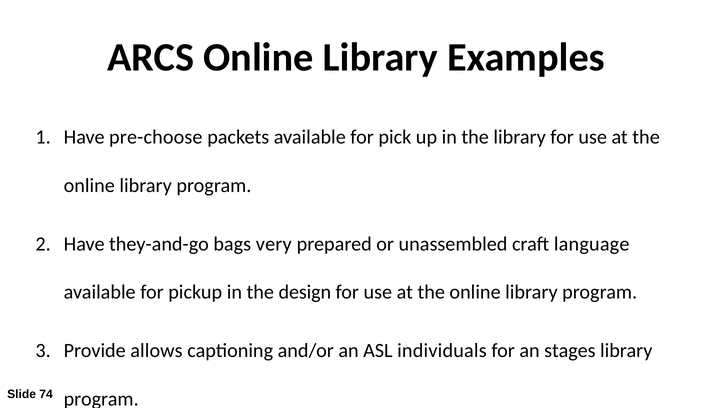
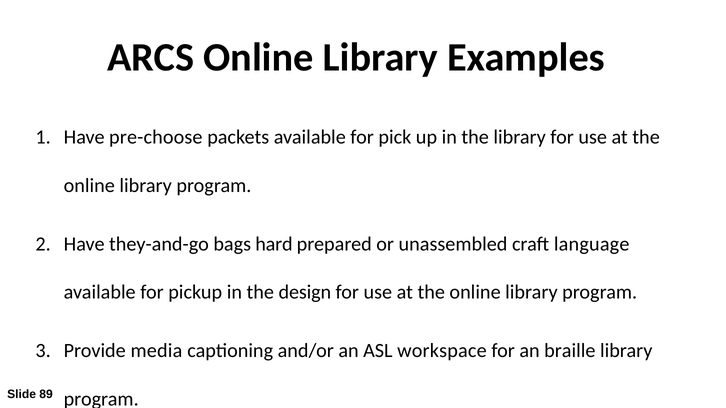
very: very -> hard
allows: allows -> media
individuals: individuals -> workspace
stages: stages -> braille
74: 74 -> 89
